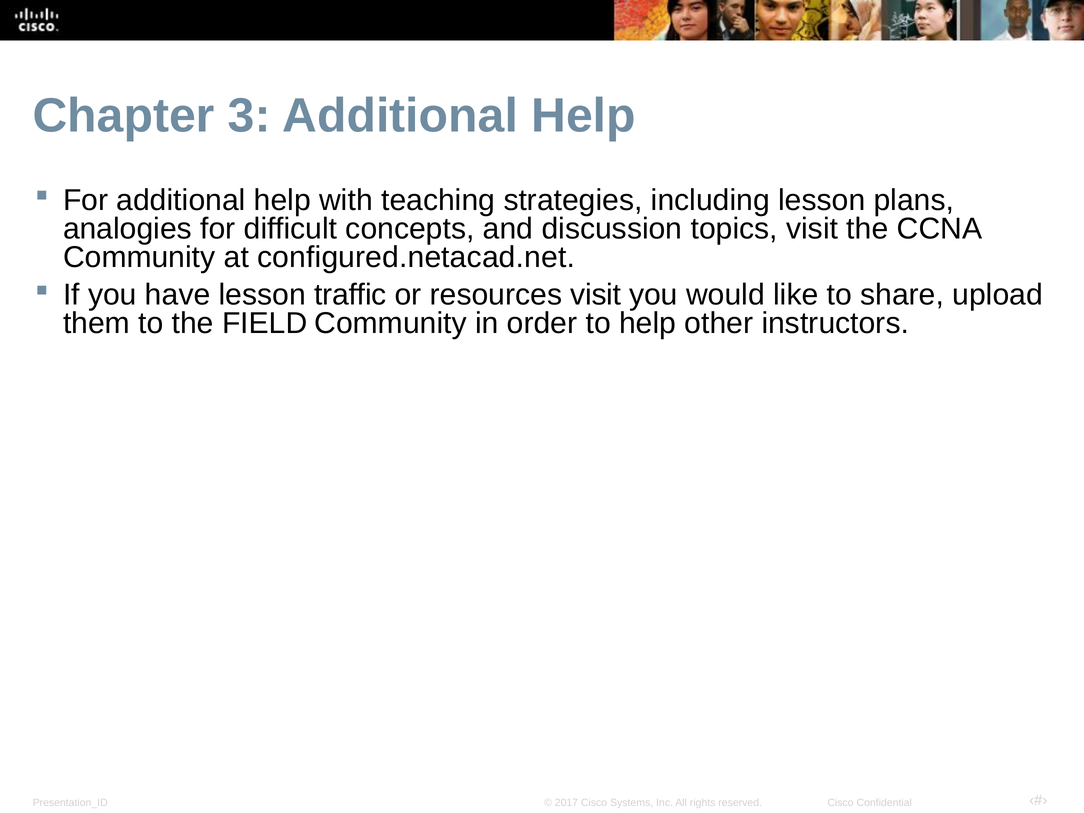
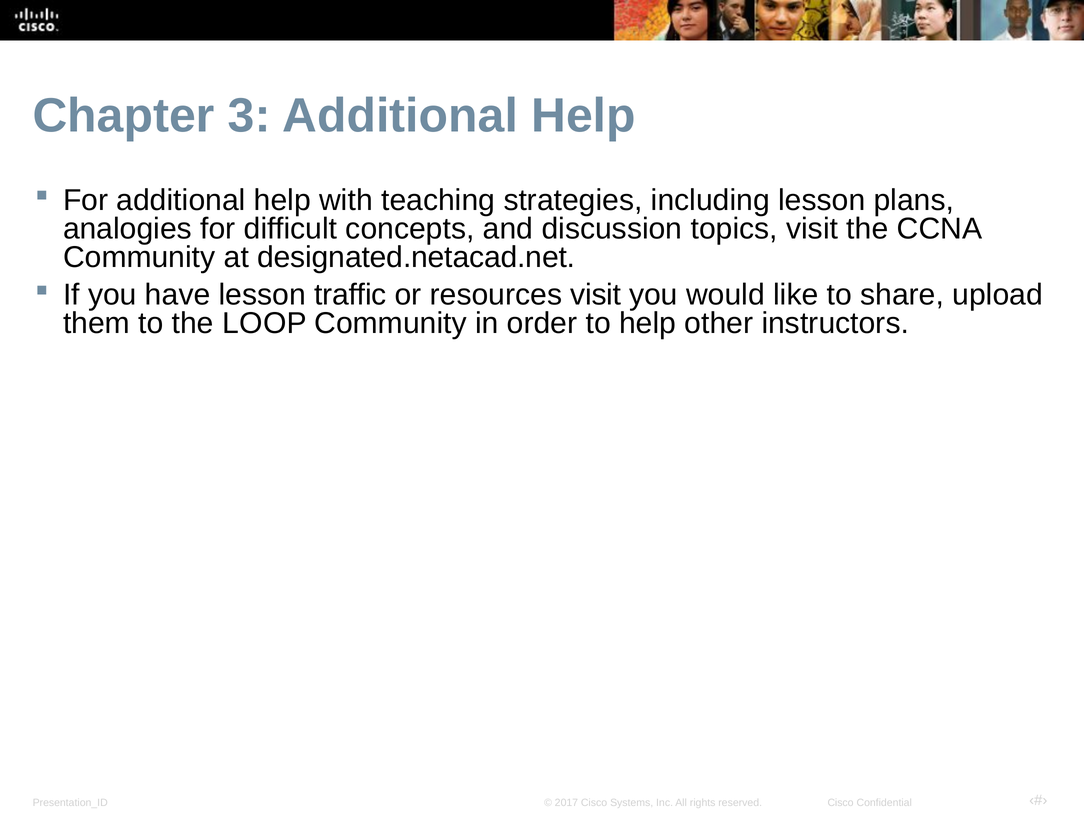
configured.netacad.net: configured.netacad.net -> designated.netacad.net
FIELD: FIELD -> LOOP
